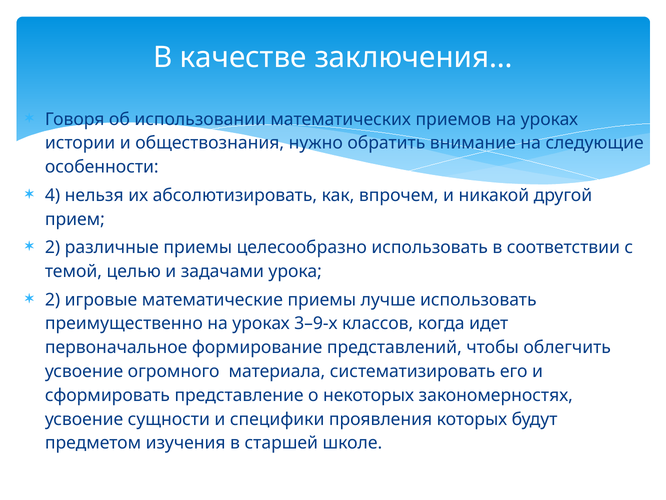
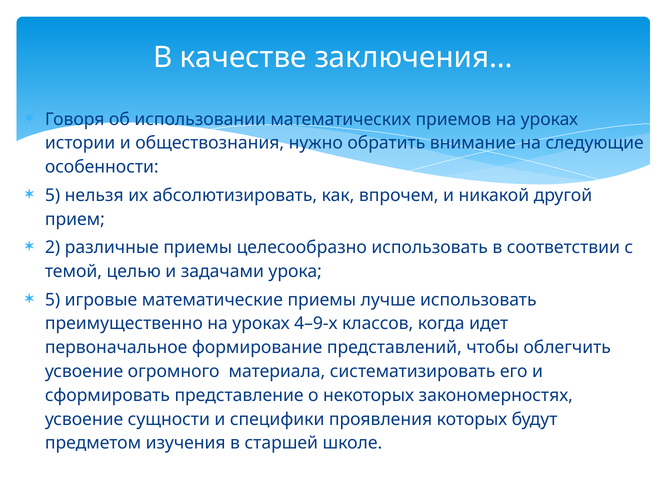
4 at (53, 195): 4 -> 5
2 at (53, 299): 2 -> 5
3–9-х: 3–9-х -> 4–9-х
